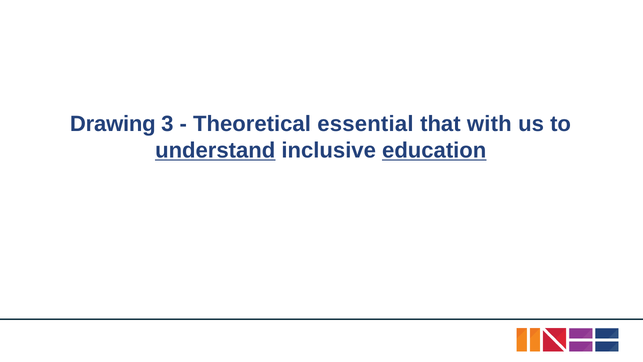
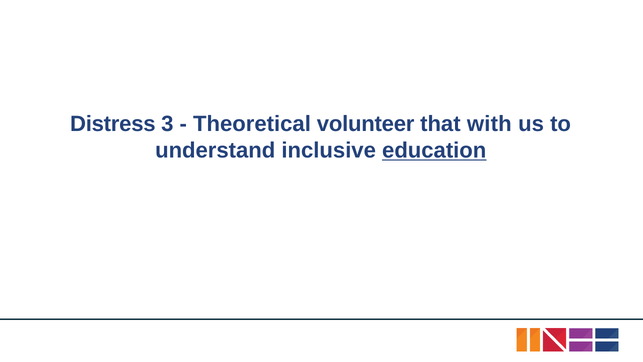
Drawing: Drawing -> Distress
essential: essential -> volunteer
understand underline: present -> none
